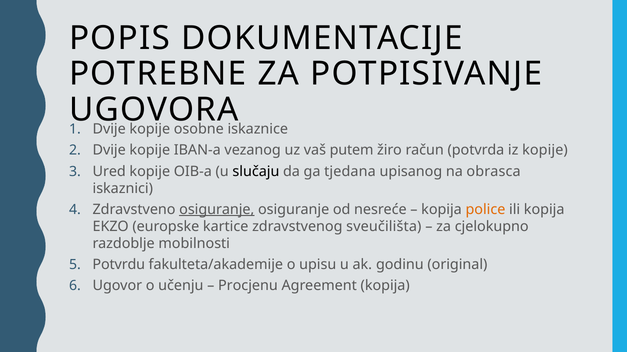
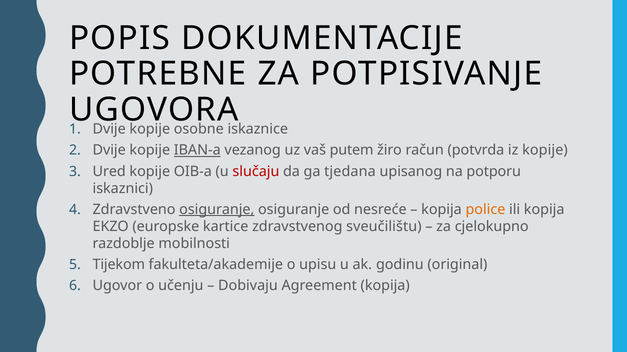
IBAN-a underline: none -> present
slučaju colour: black -> red
obrasca: obrasca -> potporu
sveučilišta: sveučilišta -> sveučilištu
Potvrdu: Potvrdu -> Tijekom
Procjenu: Procjenu -> Dobivaju
